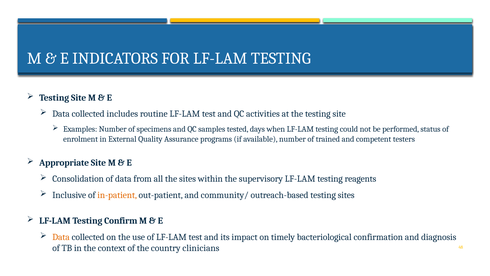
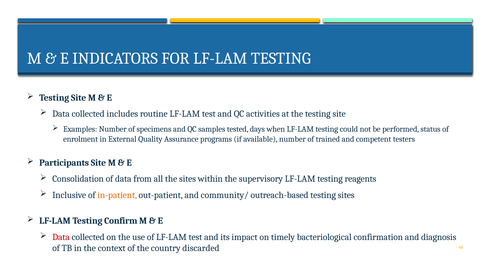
Appropriate: Appropriate -> Participants
Data at (61, 237) colour: orange -> red
clinicians: clinicians -> discarded
